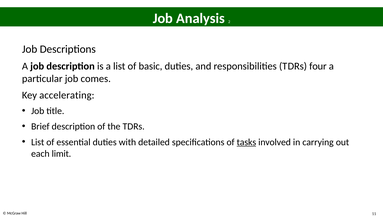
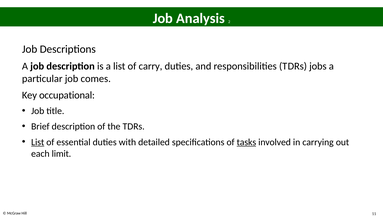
basic: basic -> carry
four: four -> jobs
accelerating: accelerating -> occupational
List at (38, 142) underline: none -> present
